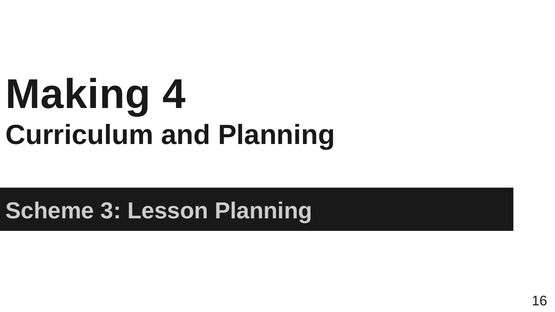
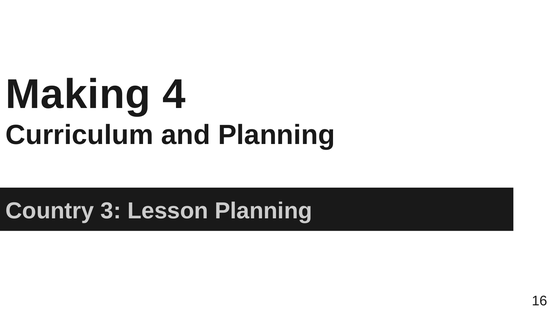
Scheme: Scheme -> Country
